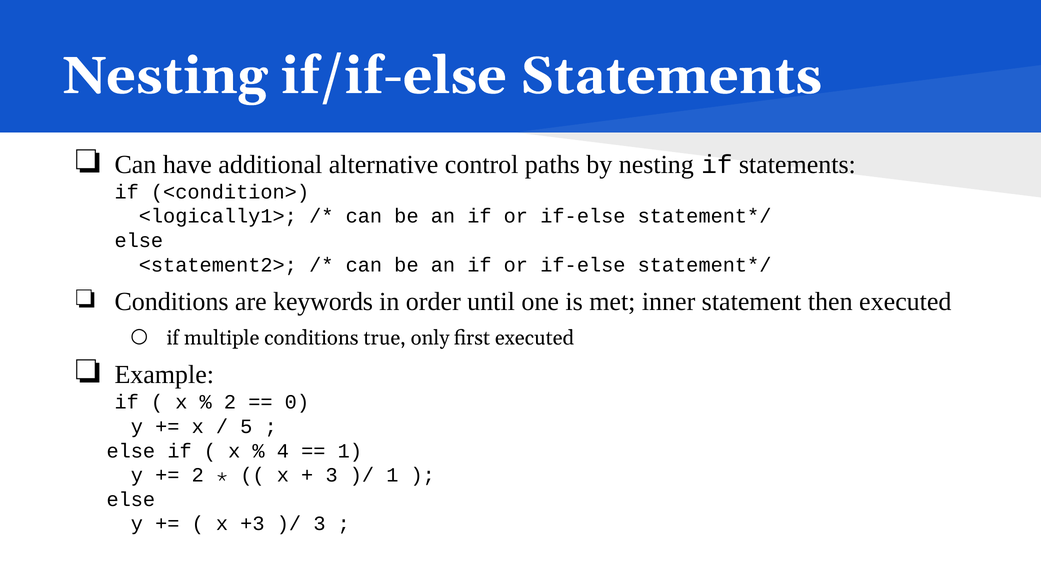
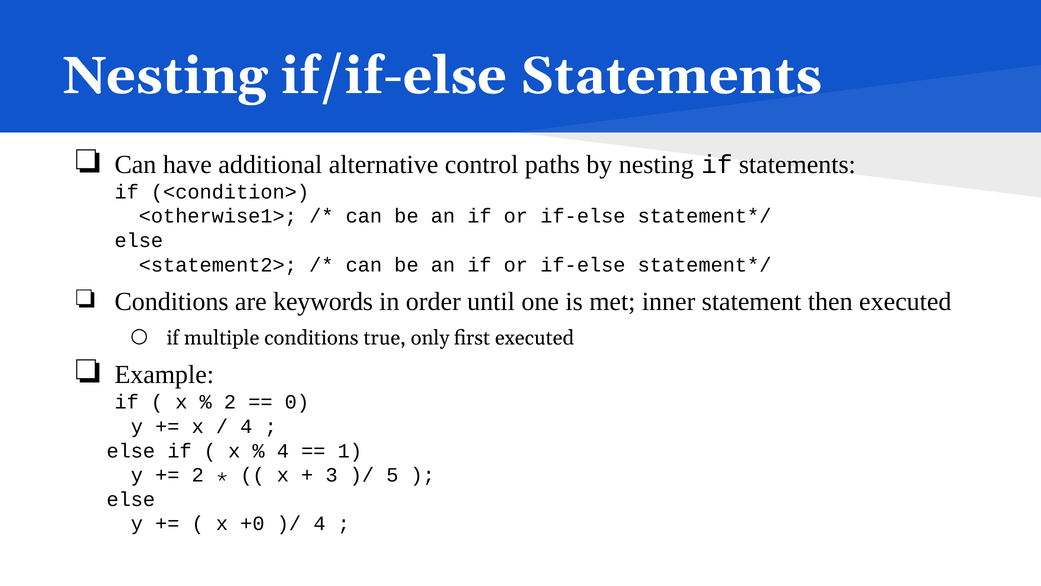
<logically1>: <logically1> -> <otherwise1>
5 at (246, 426): 5 -> 4
1 at (392, 475): 1 -> 5
+3: +3 -> +0
3 at (319, 523): 3 -> 4
